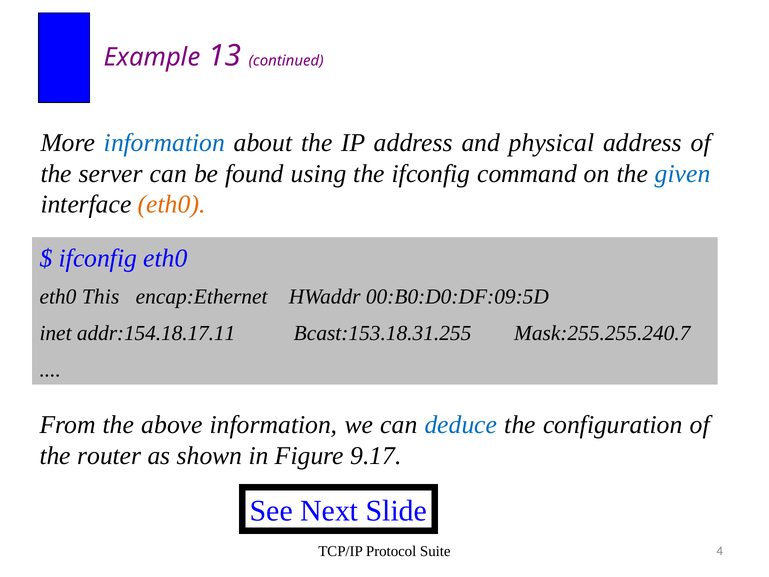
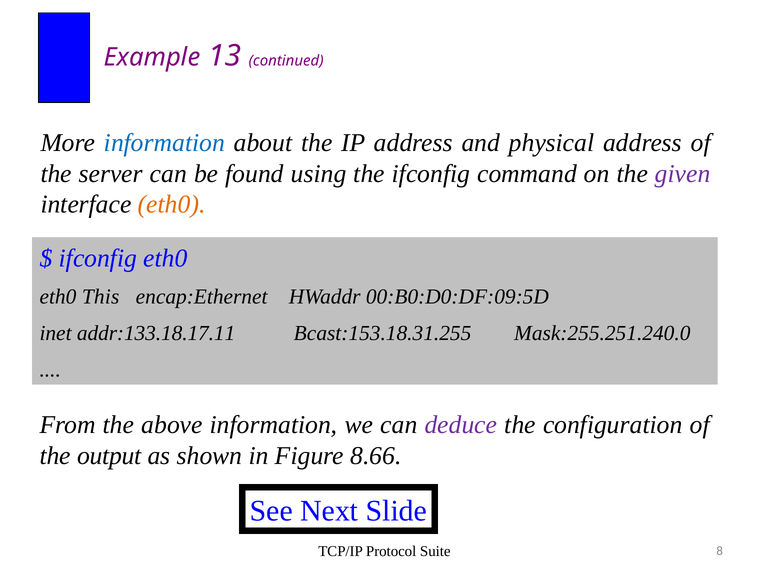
given colour: blue -> purple
addr:154.18.17.11: addr:154.18.17.11 -> addr:133.18.17.11
Mask:255.255.240.7: Mask:255.255.240.7 -> Mask:255.251.240.0
deduce colour: blue -> purple
router: router -> output
9.17: 9.17 -> 8.66
4: 4 -> 8
